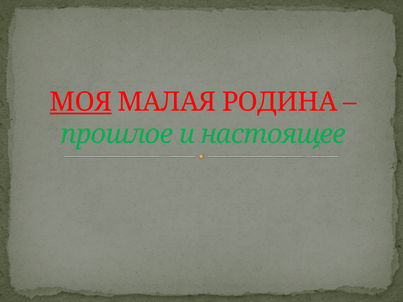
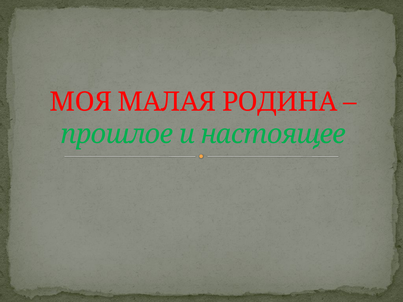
МОЯ underline: present -> none
